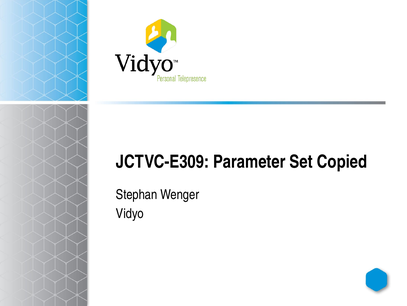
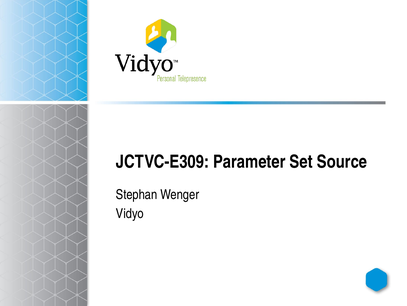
Copied: Copied -> Source
